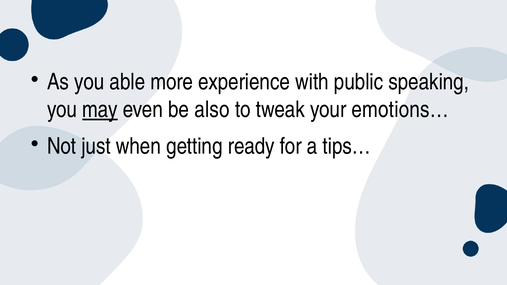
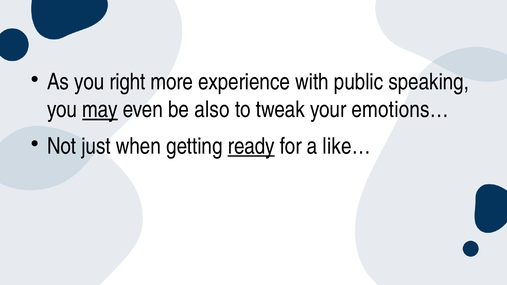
able: able -> right
ready underline: none -> present
tips…: tips… -> like…
